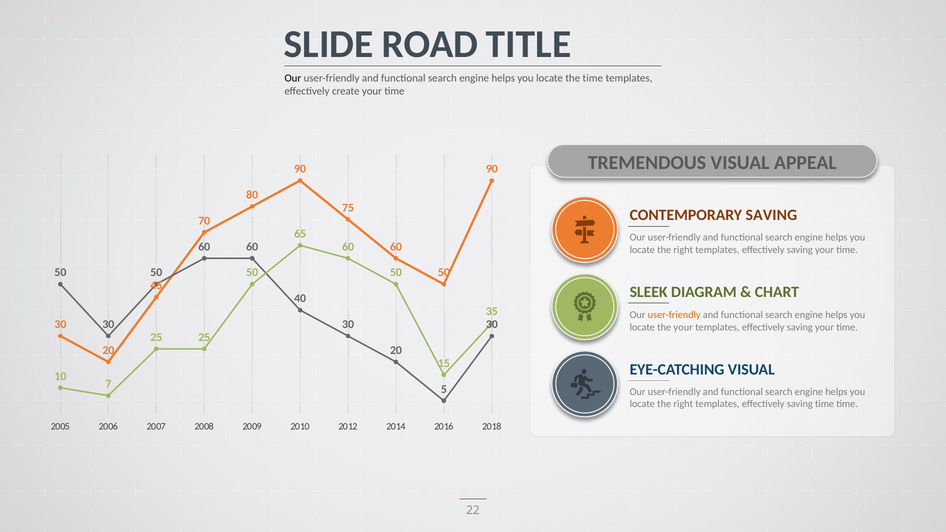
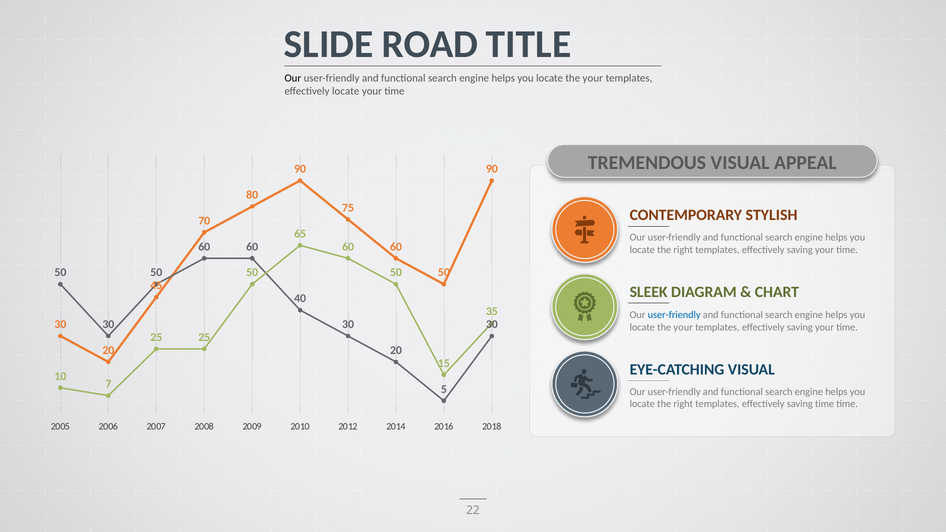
time at (593, 78): time -> your
effectively create: create -> locate
CONTEMPORARY SAVING: SAVING -> STYLISH
user-friendly at (674, 315) colour: orange -> blue
